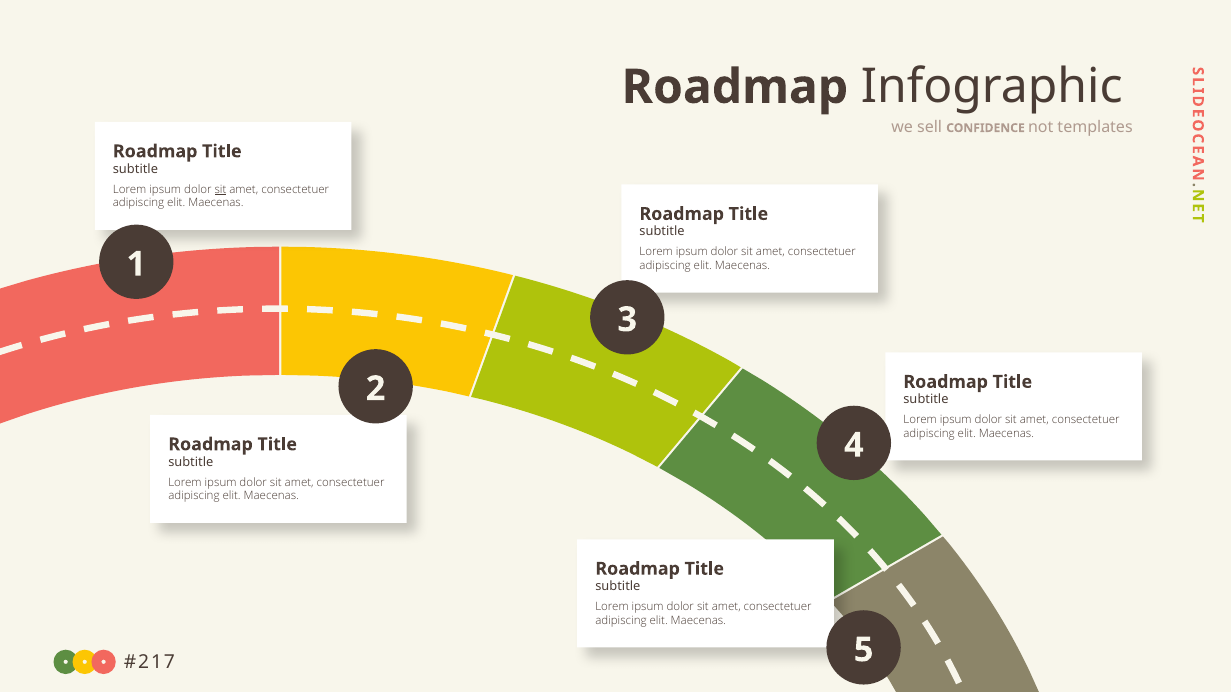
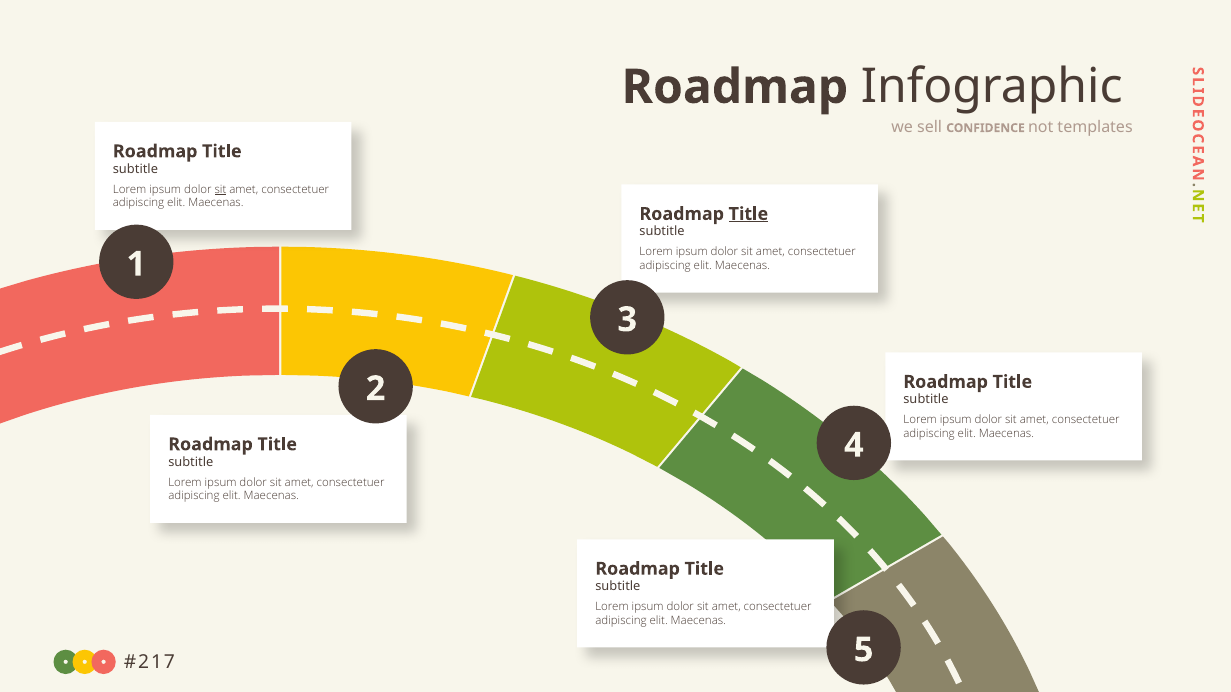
Title at (748, 214) underline: none -> present
